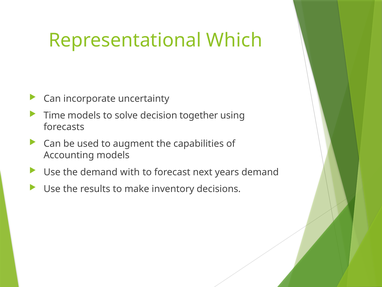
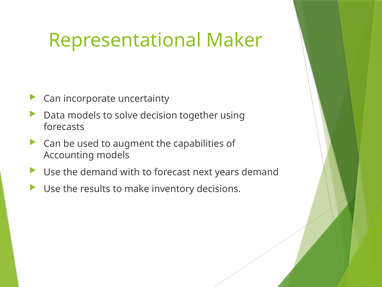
Which: Which -> Maker
Time: Time -> Data
